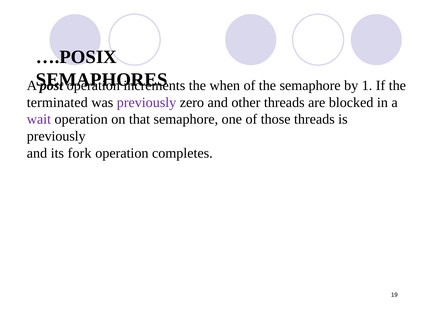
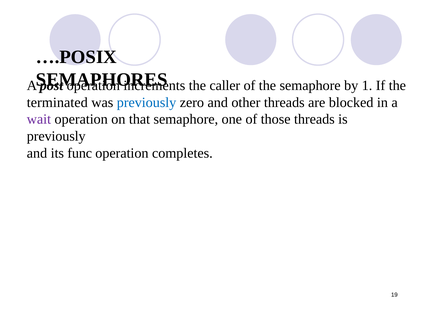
when: when -> caller
previously at (147, 102) colour: purple -> blue
fork: fork -> func
